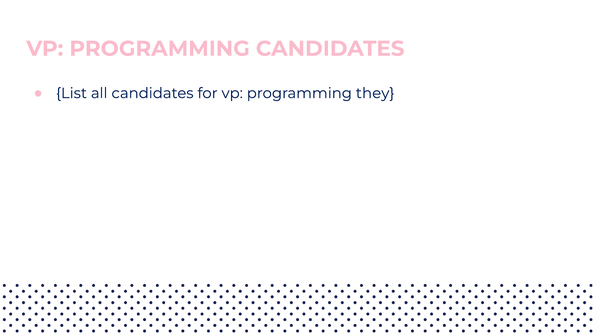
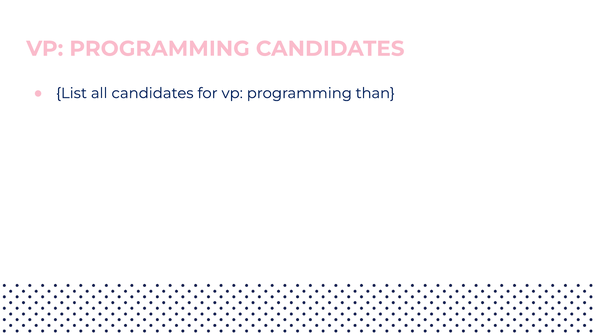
they: they -> than
